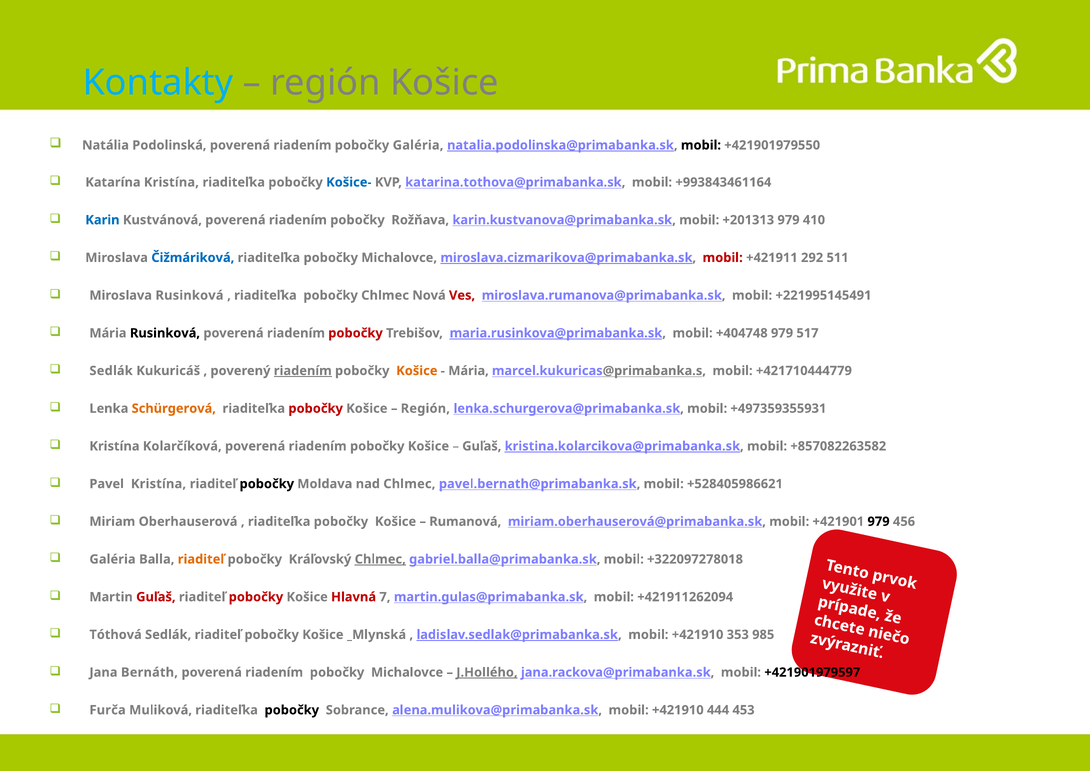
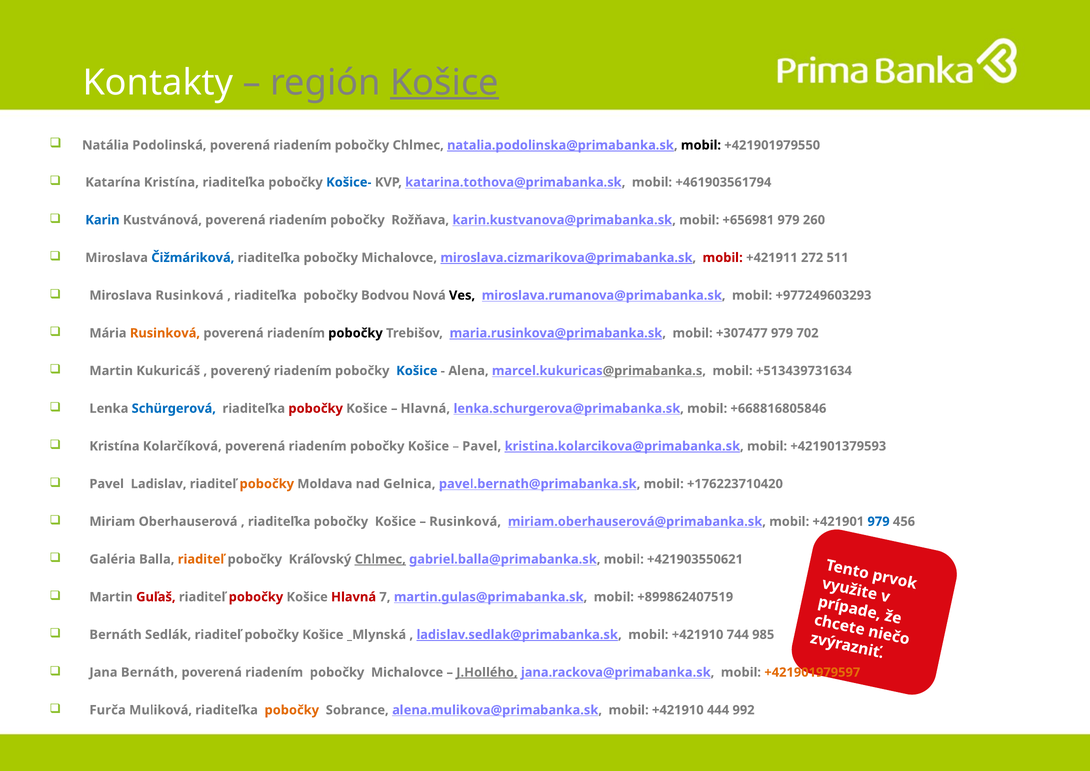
Kontakty colour: light blue -> white
Košice at (444, 83) underline: none -> present
pobočky Galéria: Galéria -> Chlmec
+993843461164: +993843461164 -> +461903561794
+201313: +201313 -> +656981
410: 410 -> 260
292: 292 -> 272
pobočky Chlmec: Chlmec -> Bodvou
Ves colour: red -> black
+221995145491: +221995145491 -> +977249603293
Rusinková at (165, 333) colour: black -> orange
pobočky at (356, 333) colour: red -> black
+404748: +404748 -> +307477
517: 517 -> 702
Sedlák at (111, 371): Sedlák -> Martin
riadením at (303, 371) underline: present -> none
Košice at (417, 371) colour: orange -> blue
Mária at (469, 371): Mária -> Alena
+421710444779: +421710444779 -> +513439731634
Schürgerová colour: orange -> blue
Región at (425, 408): Región -> Hlavná
+497359355931: +497359355931 -> +668816805846
Guľaš at (482, 446): Guľaš -> Pavel
+857082263582: +857082263582 -> +421901379593
Pavel Kristína: Kristína -> Ladislav
pobočky at (267, 484) colour: black -> orange
nad Chlmec: Chlmec -> Gelnica
+528405986621: +528405986621 -> +176223710420
Rumanová at (465, 521): Rumanová -> Rusinková
979 at (879, 521) colour: black -> blue
+322097278018: +322097278018 -> +421903550621
+421911262094: +421911262094 -> +899862407519
Tóthová at (116, 634): Tóthová -> Bernáth
353: 353 -> 744
+421901979597 colour: black -> orange
pobočky at (292, 710) colour: black -> orange
453: 453 -> 992
